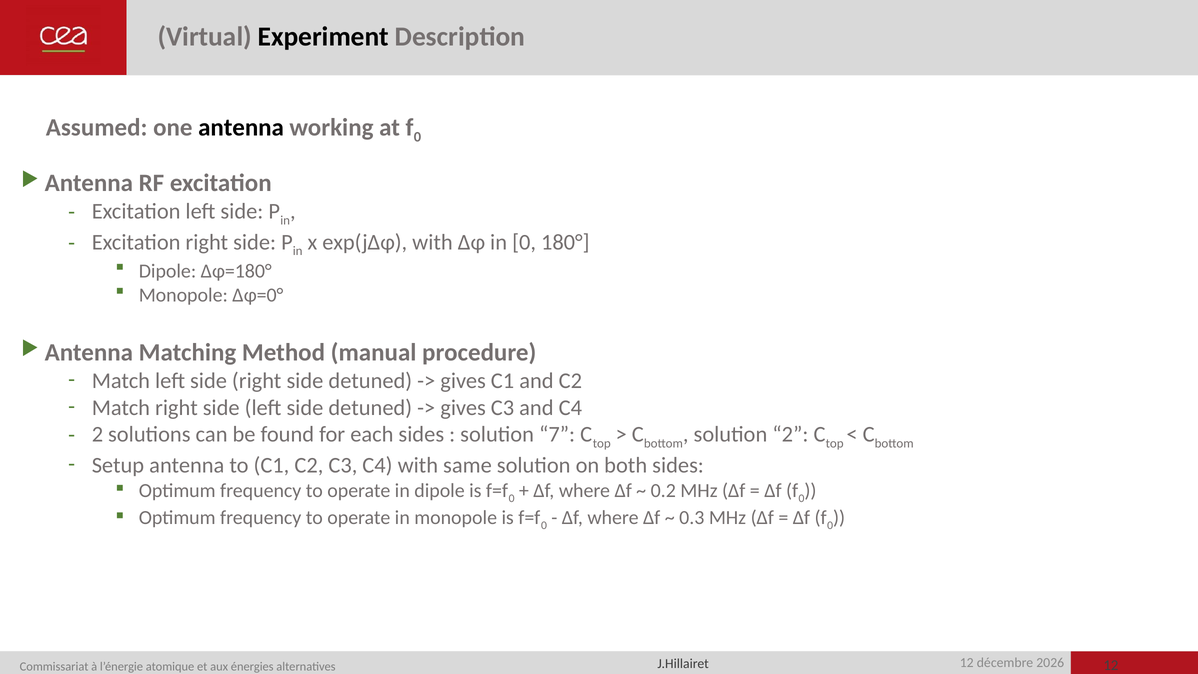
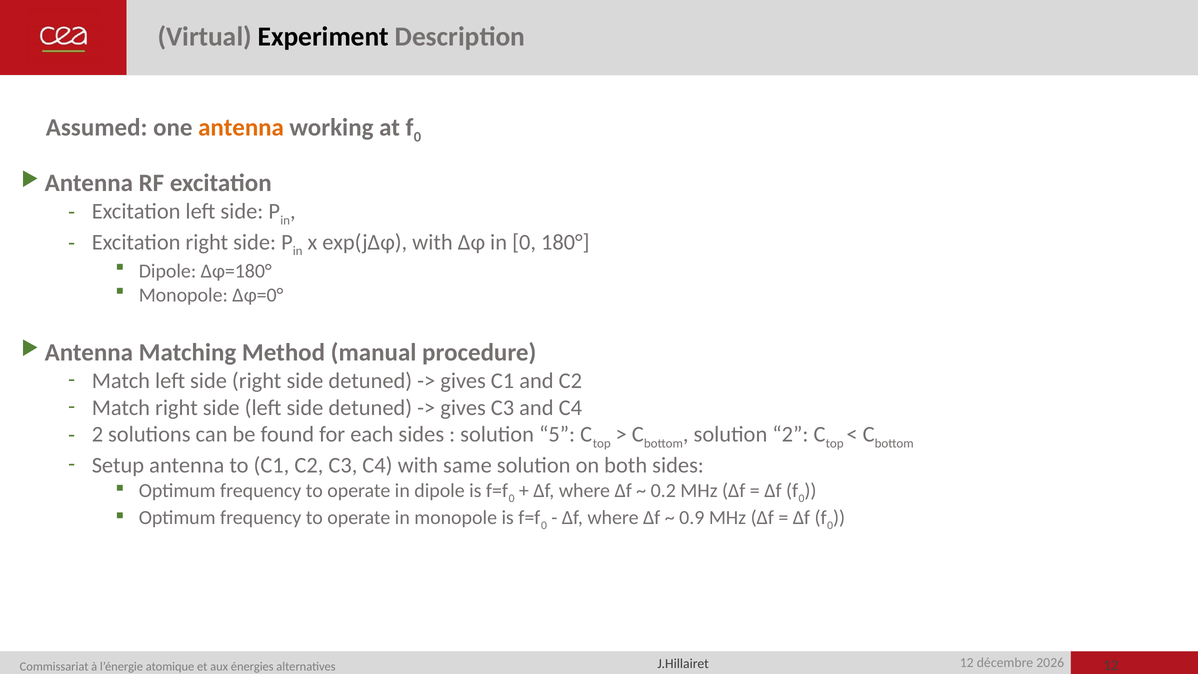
antenna at (241, 127) colour: black -> orange
7: 7 -> 5
0.3: 0.3 -> 0.9
